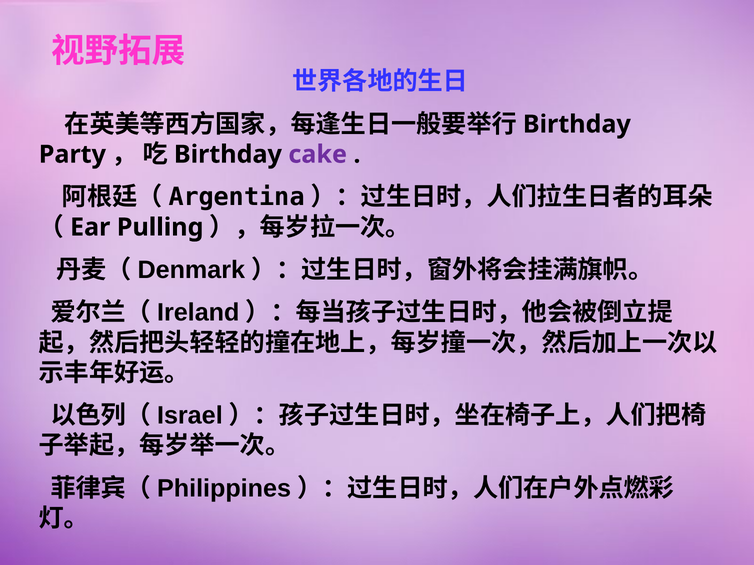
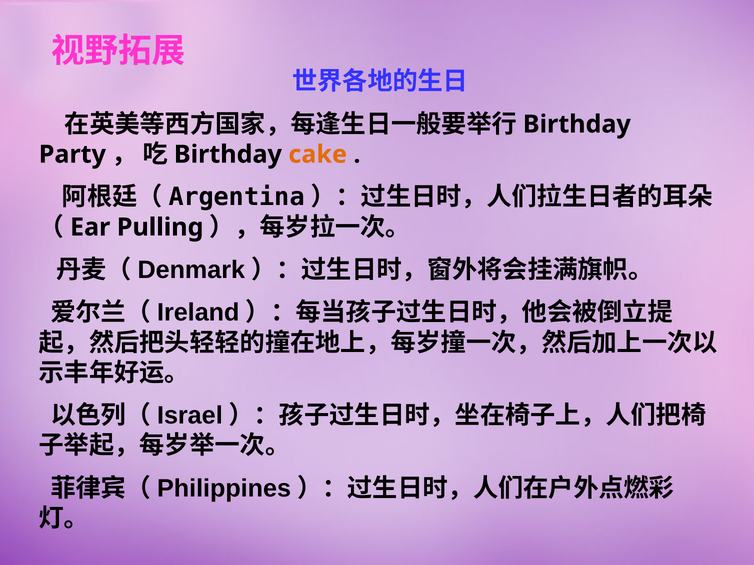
cake colour: purple -> orange
